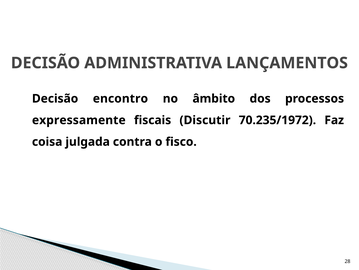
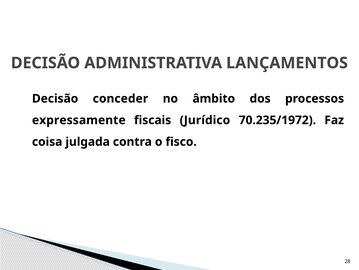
encontro: encontro -> conceder
Discutir: Discutir -> Jurídico
